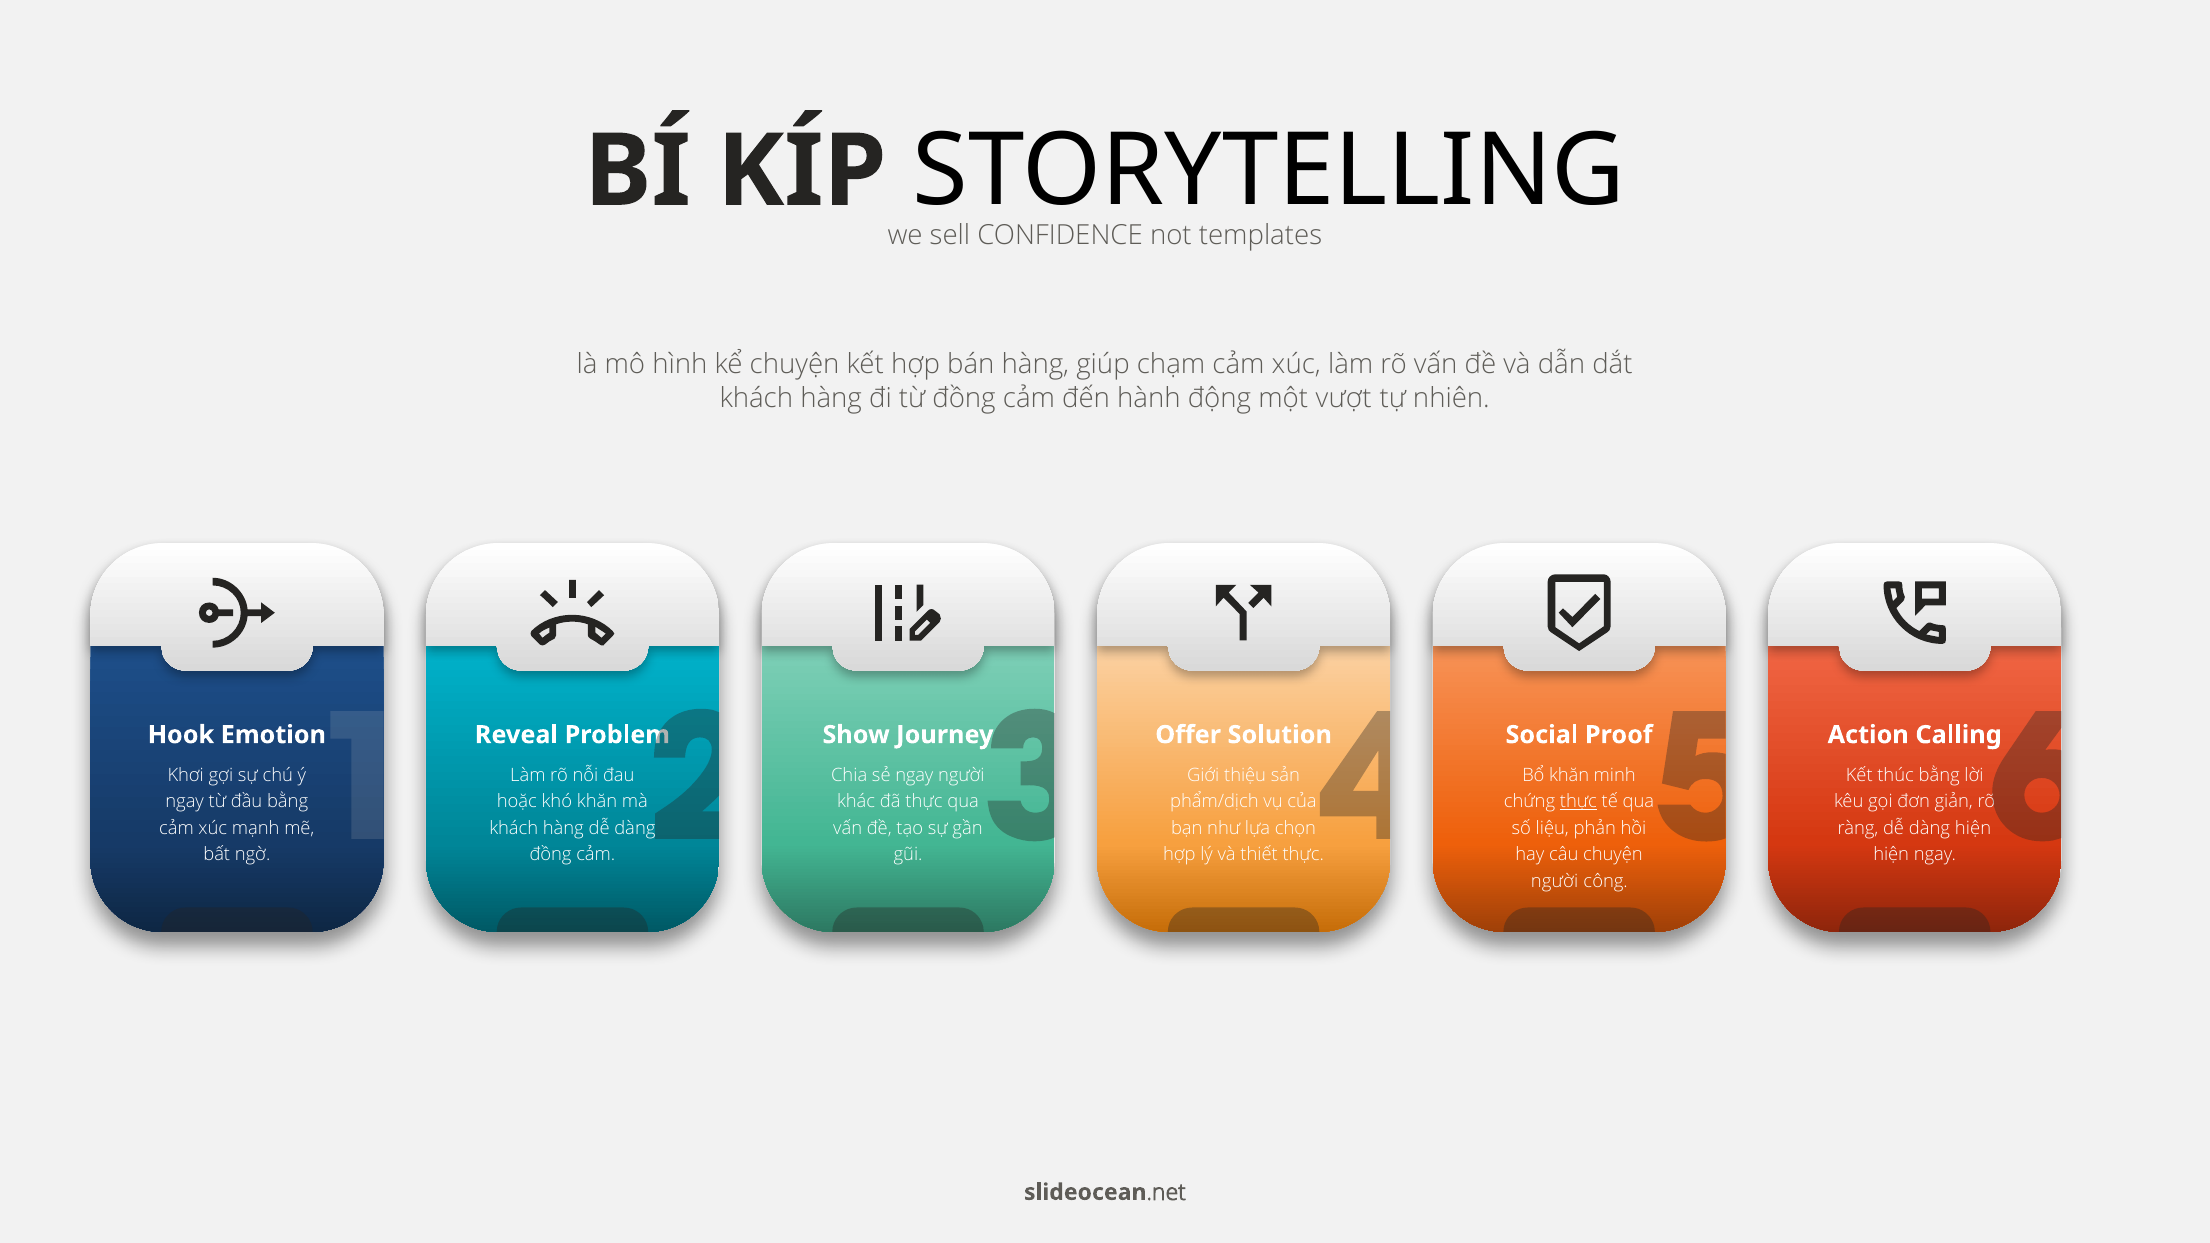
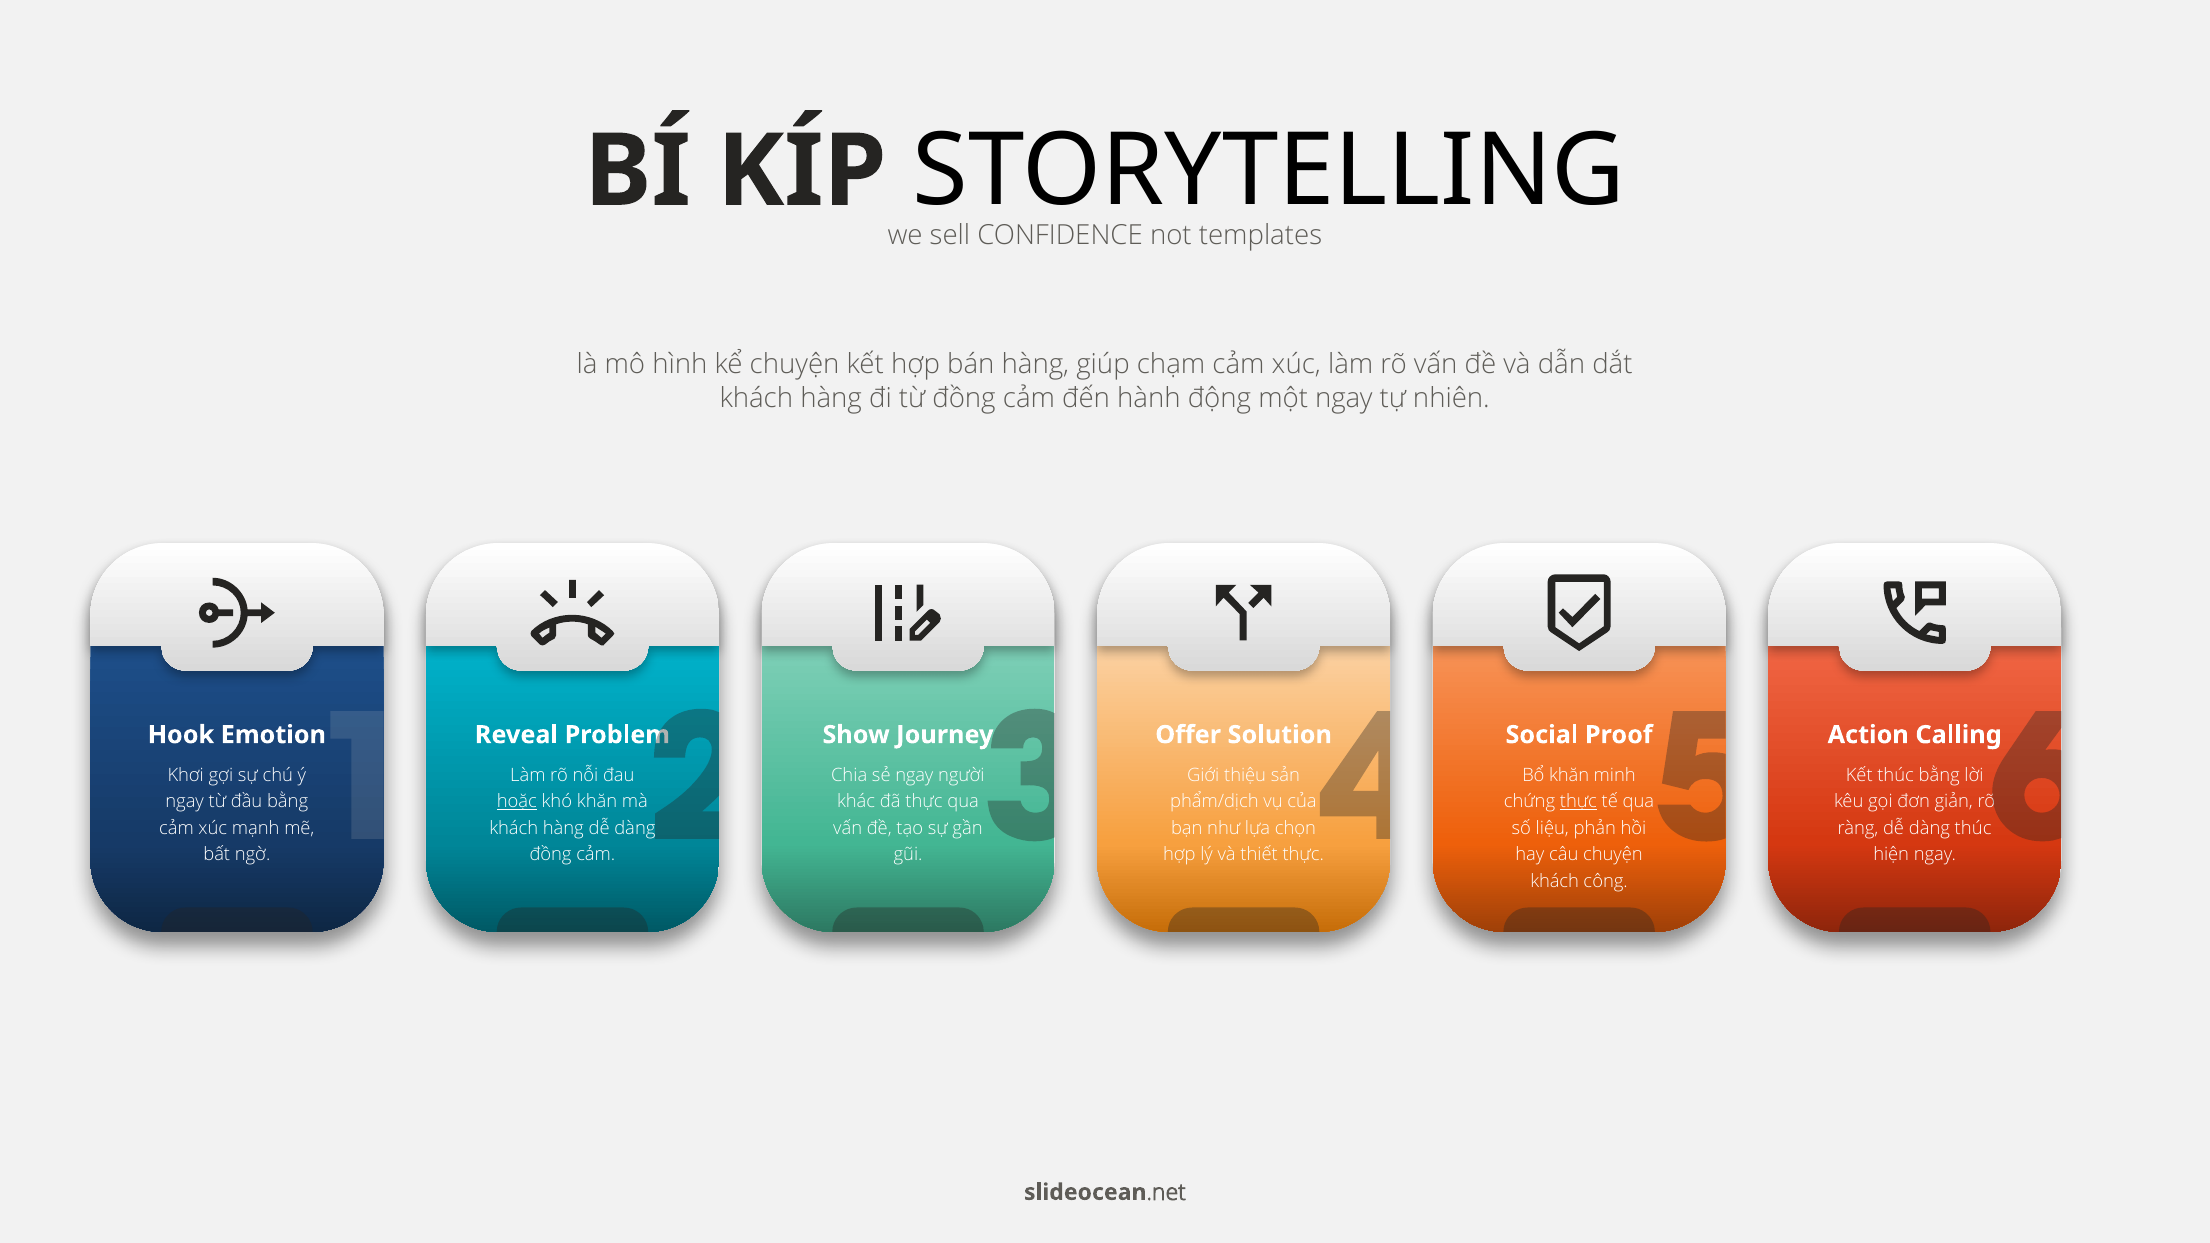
một vượt: vượt -> ngay
hoặc underline: none -> present
dàng hiện: hiện -> thúc
người at (1554, 881): người -> khách
